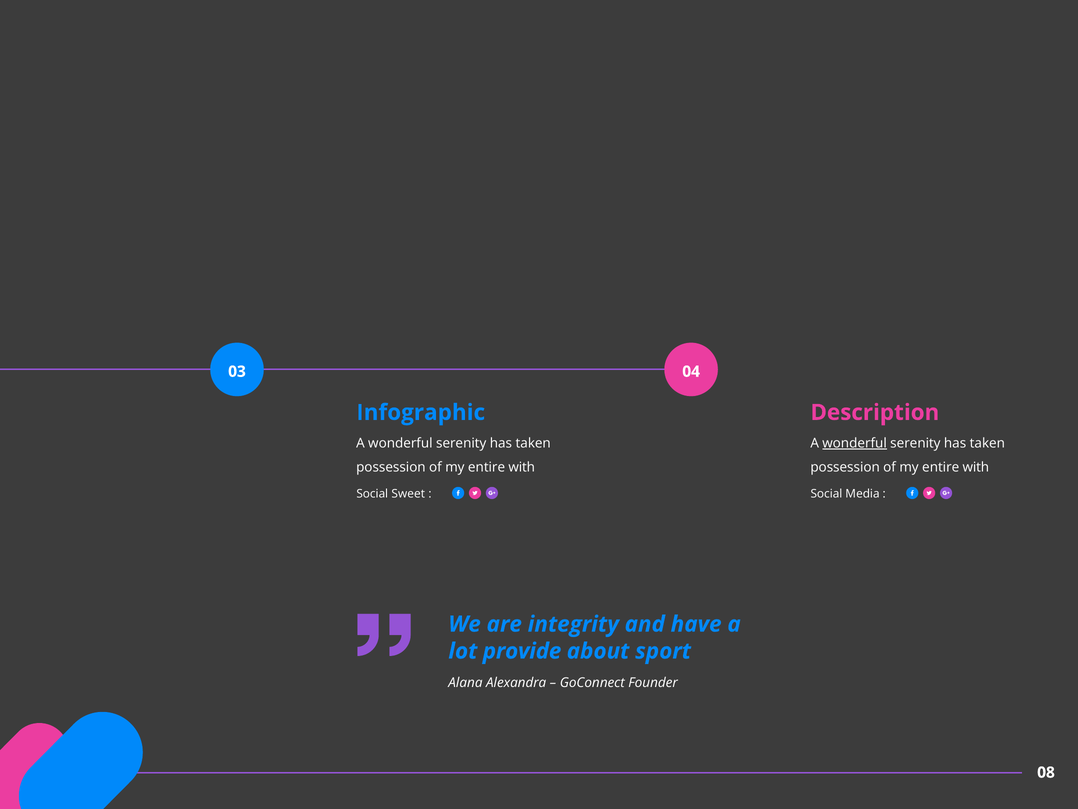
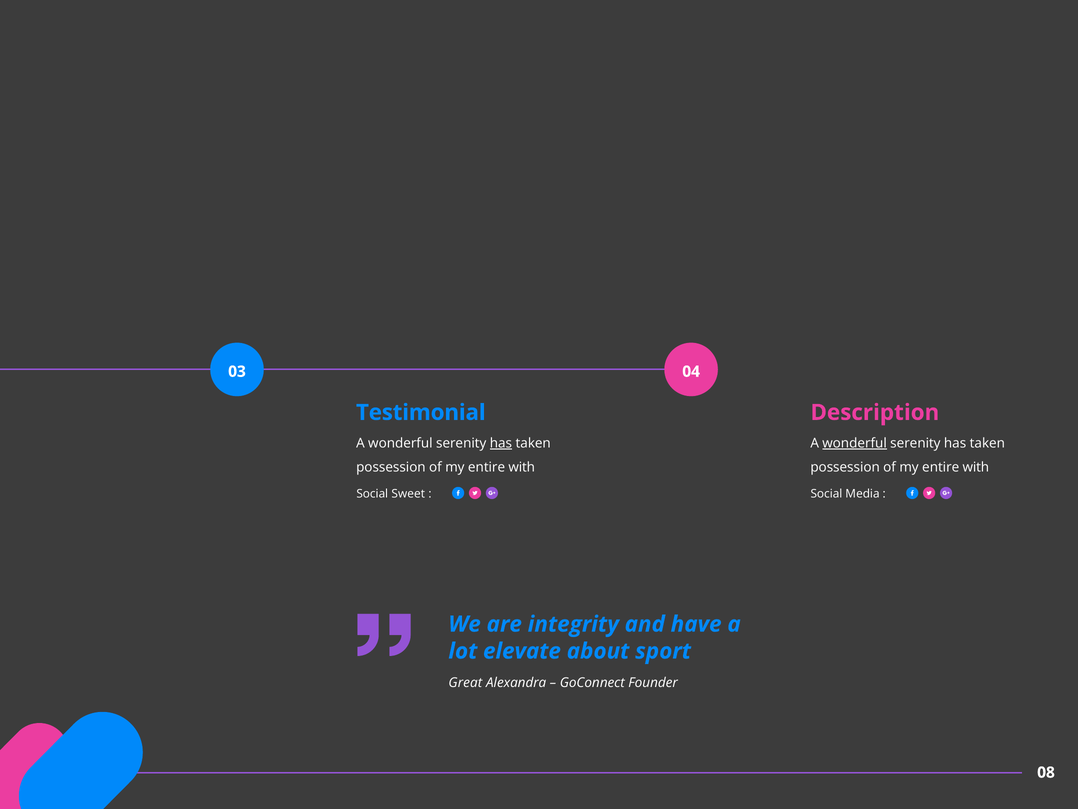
Infographic: Infographic -> Testimonial
has at (501, 443) underline: none -> present
provide: provide -> elevate
Alana: Alana -> Great
